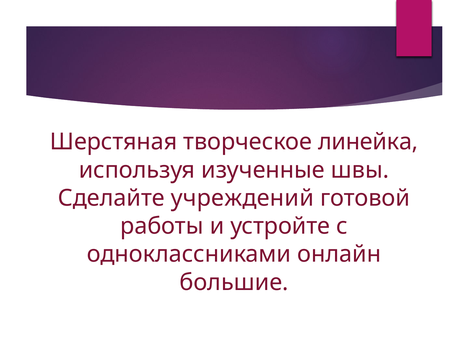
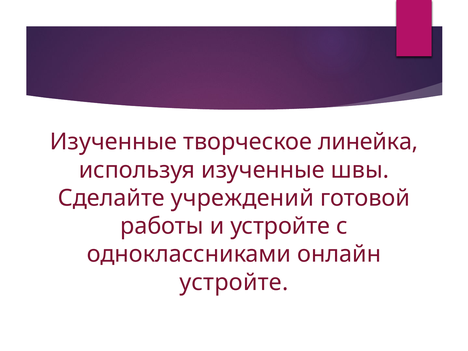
Шерстяная at (114, 142): Шерстяная -> Изученные
большие at (234, 282): большие -> устройте
